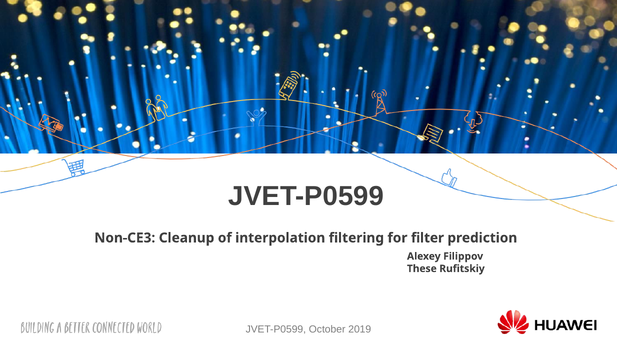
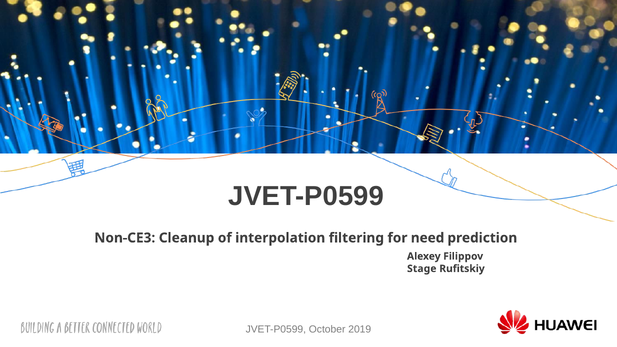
filter: filter -> need
These: These -> Stage
